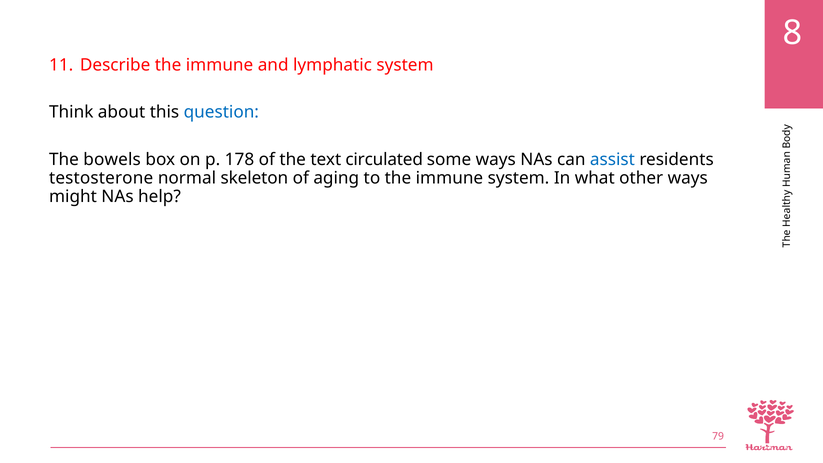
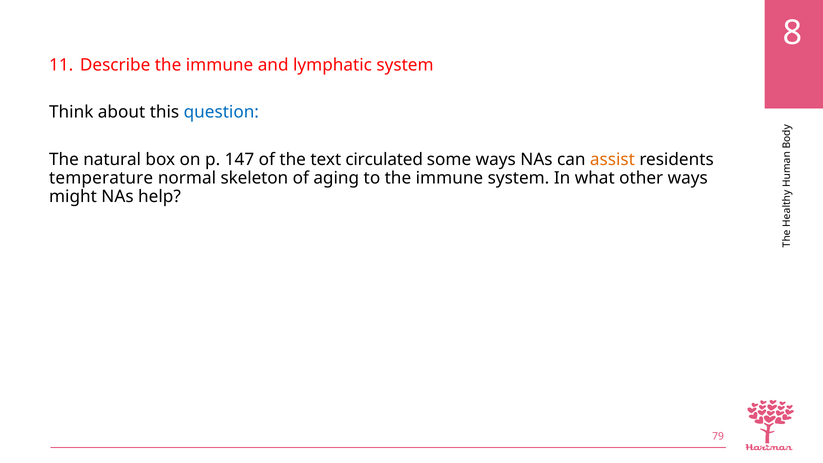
bowels: bowels -> natural
178: 178 -> 147
assist colour: blue -> orange
testosterone: testosterone -> temperature
